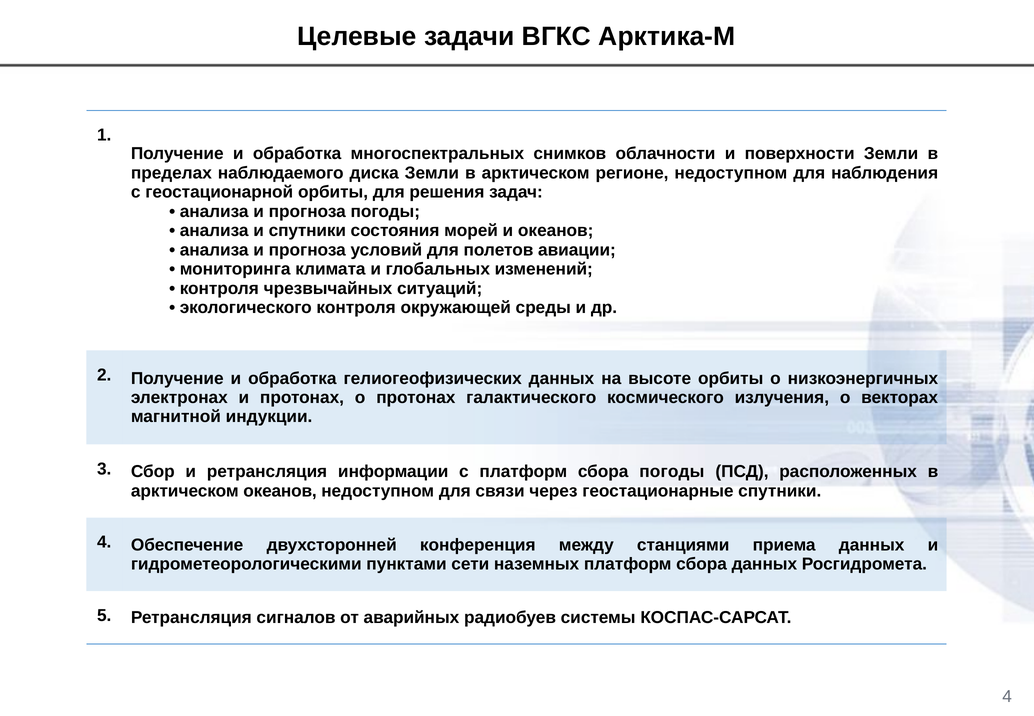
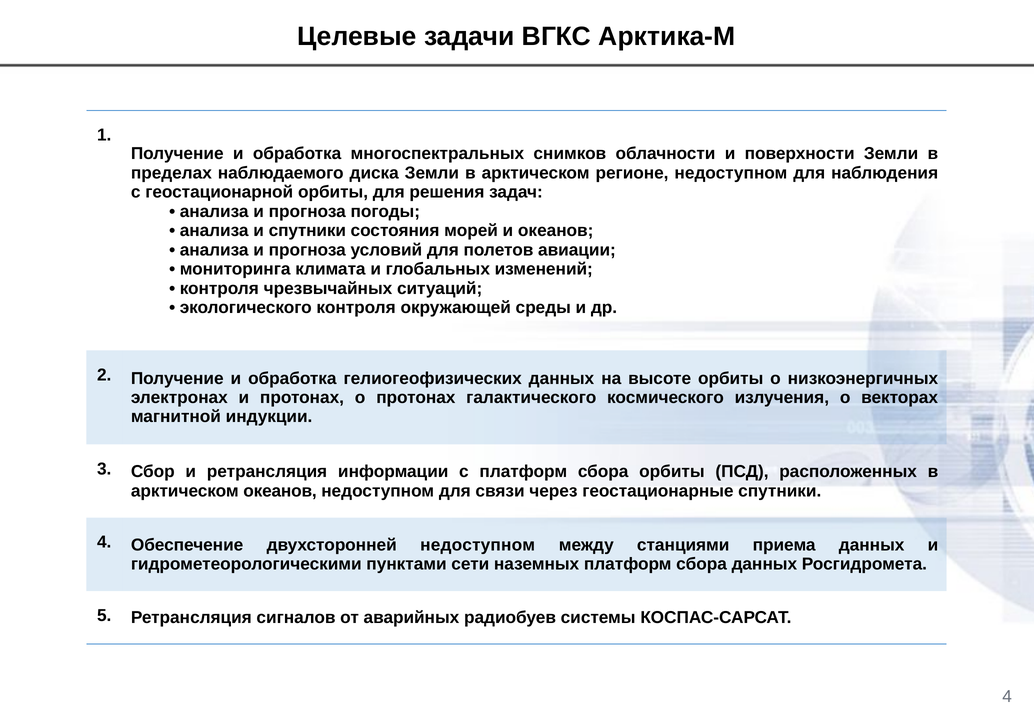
сбора погоды: погоды -> орбиты
двухсторонней конференция: конференция -> недоступном
